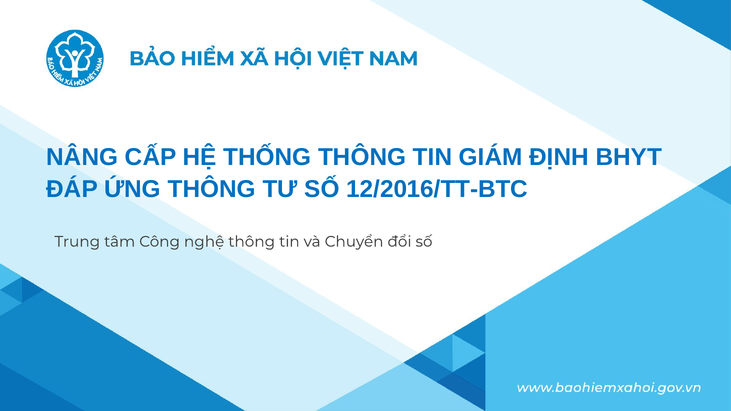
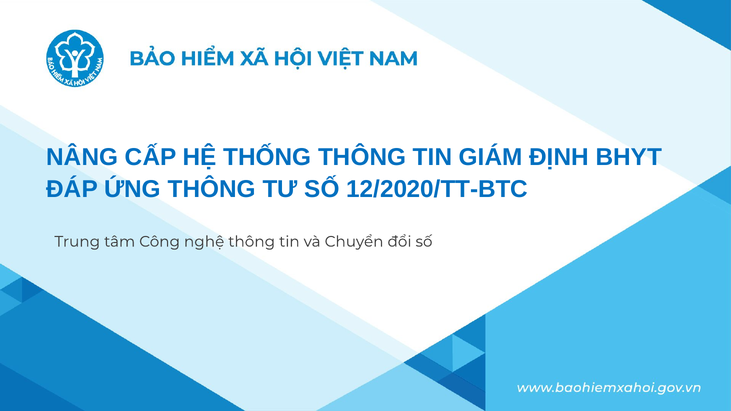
12/2016/TT-BTC: 12/2016/TT-BTC -> 12/2020/TT-BTC
